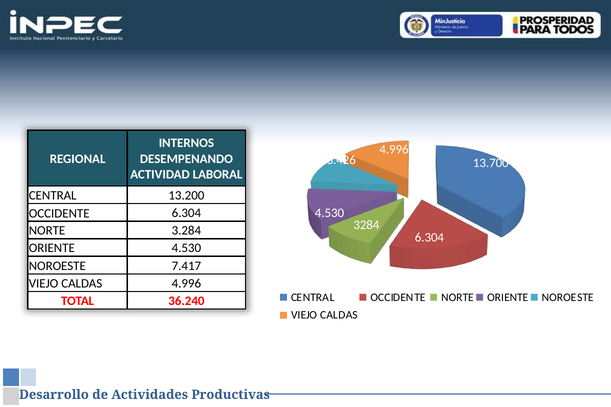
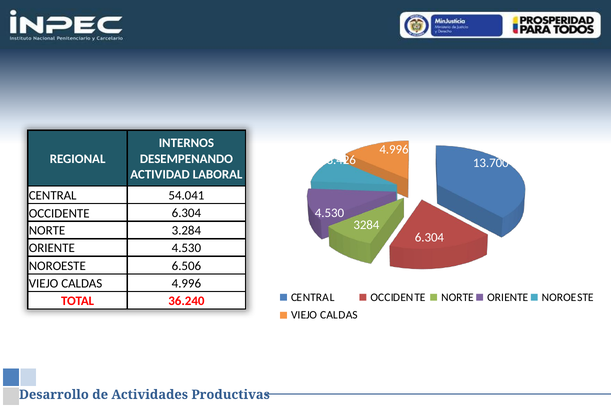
13.200: 13.200 -> 54.041
7.417: 7.417 -> 6.506
